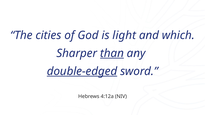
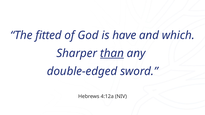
cities: cities -> fitted
light: light -> have
double-edged underline: present -> none
